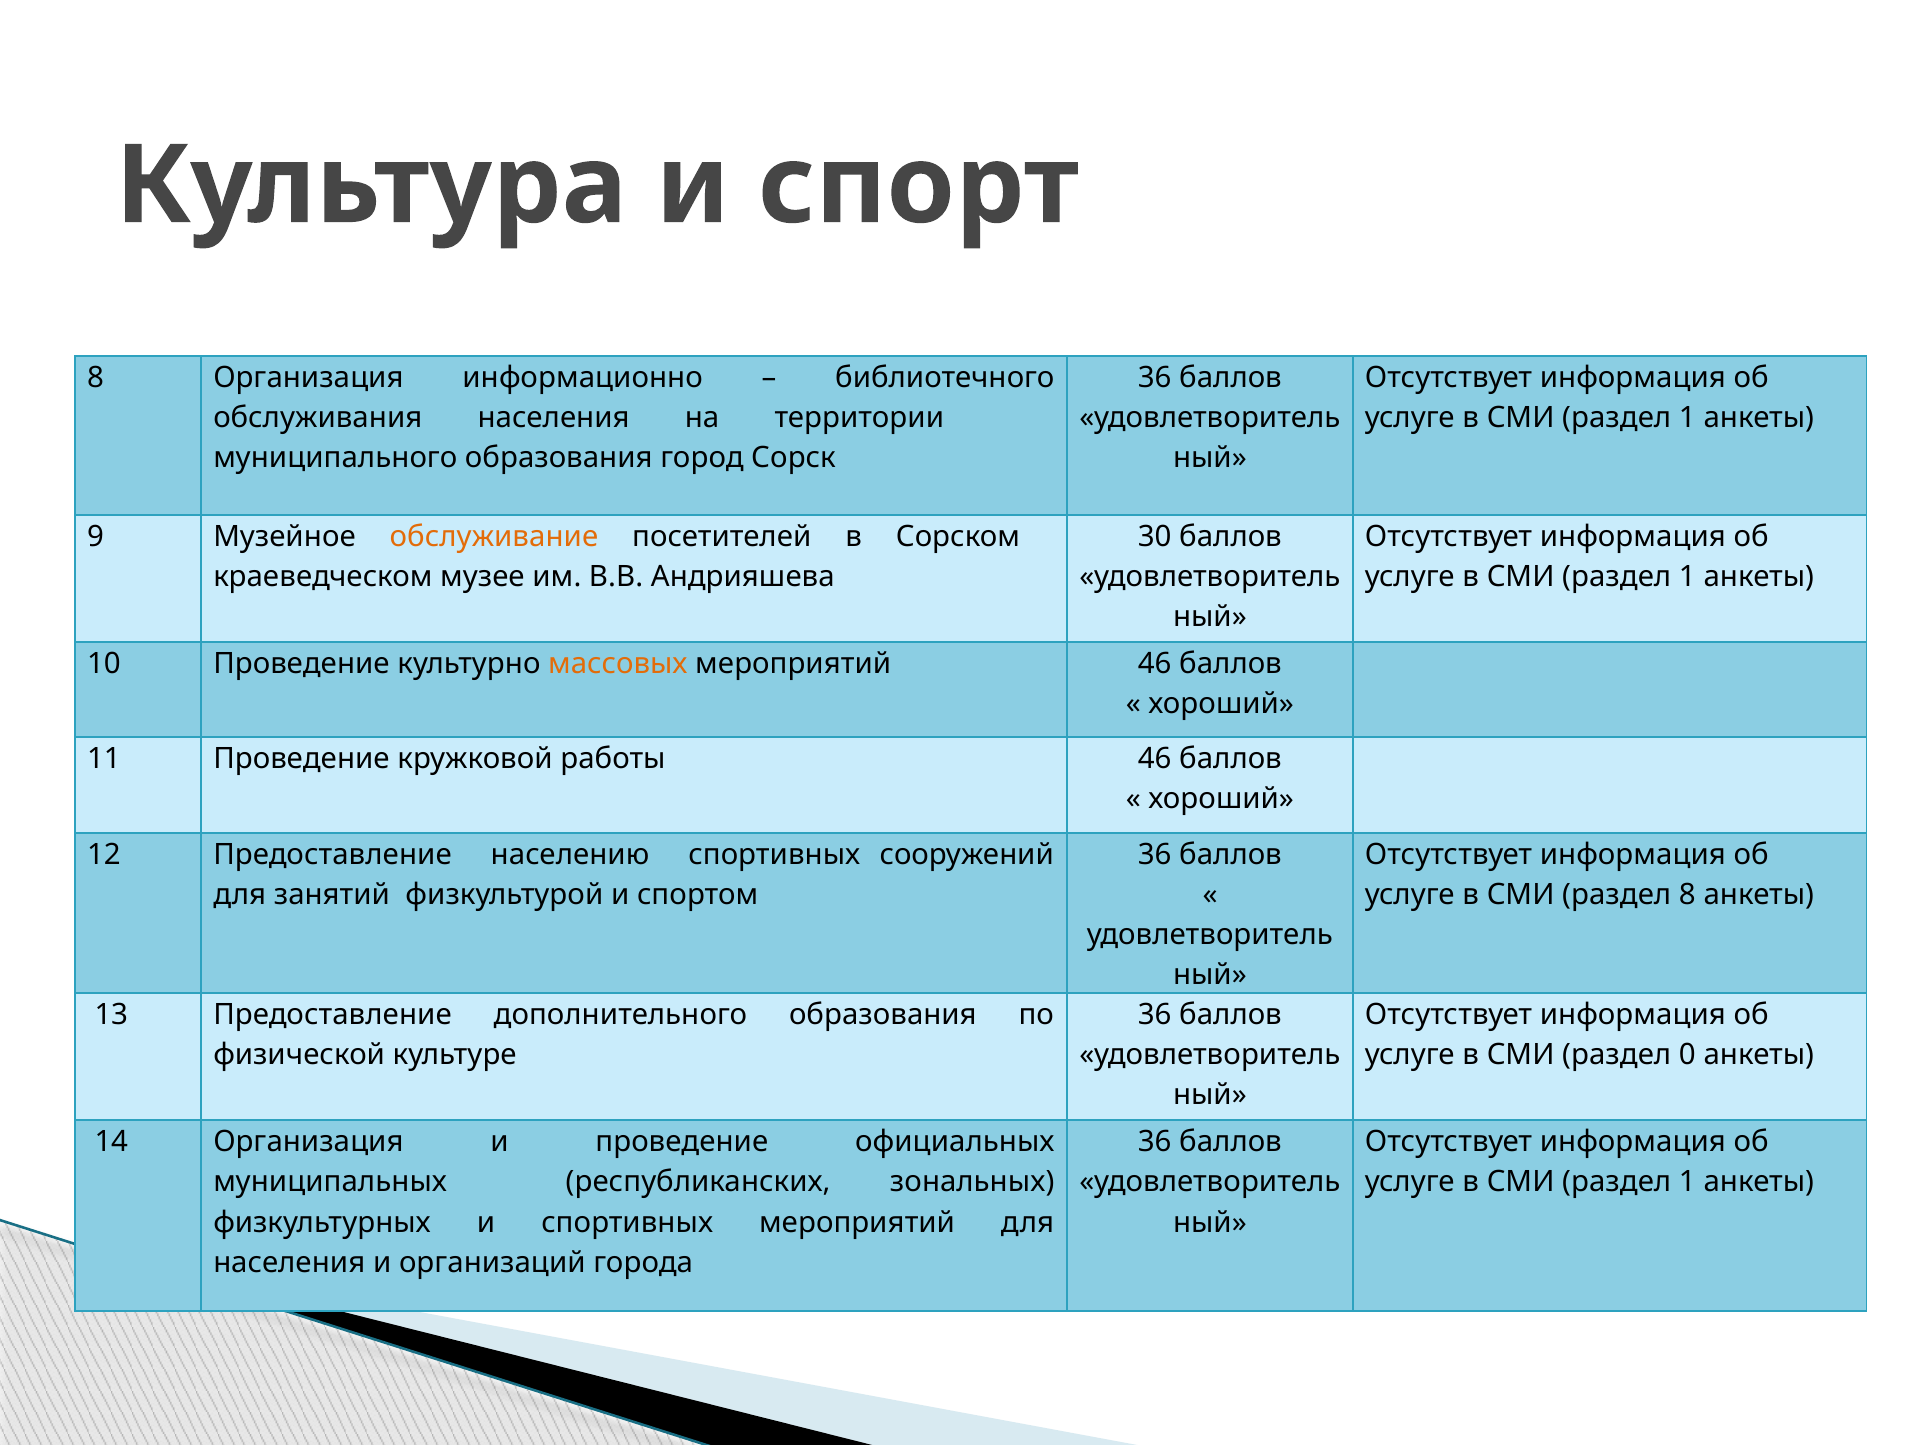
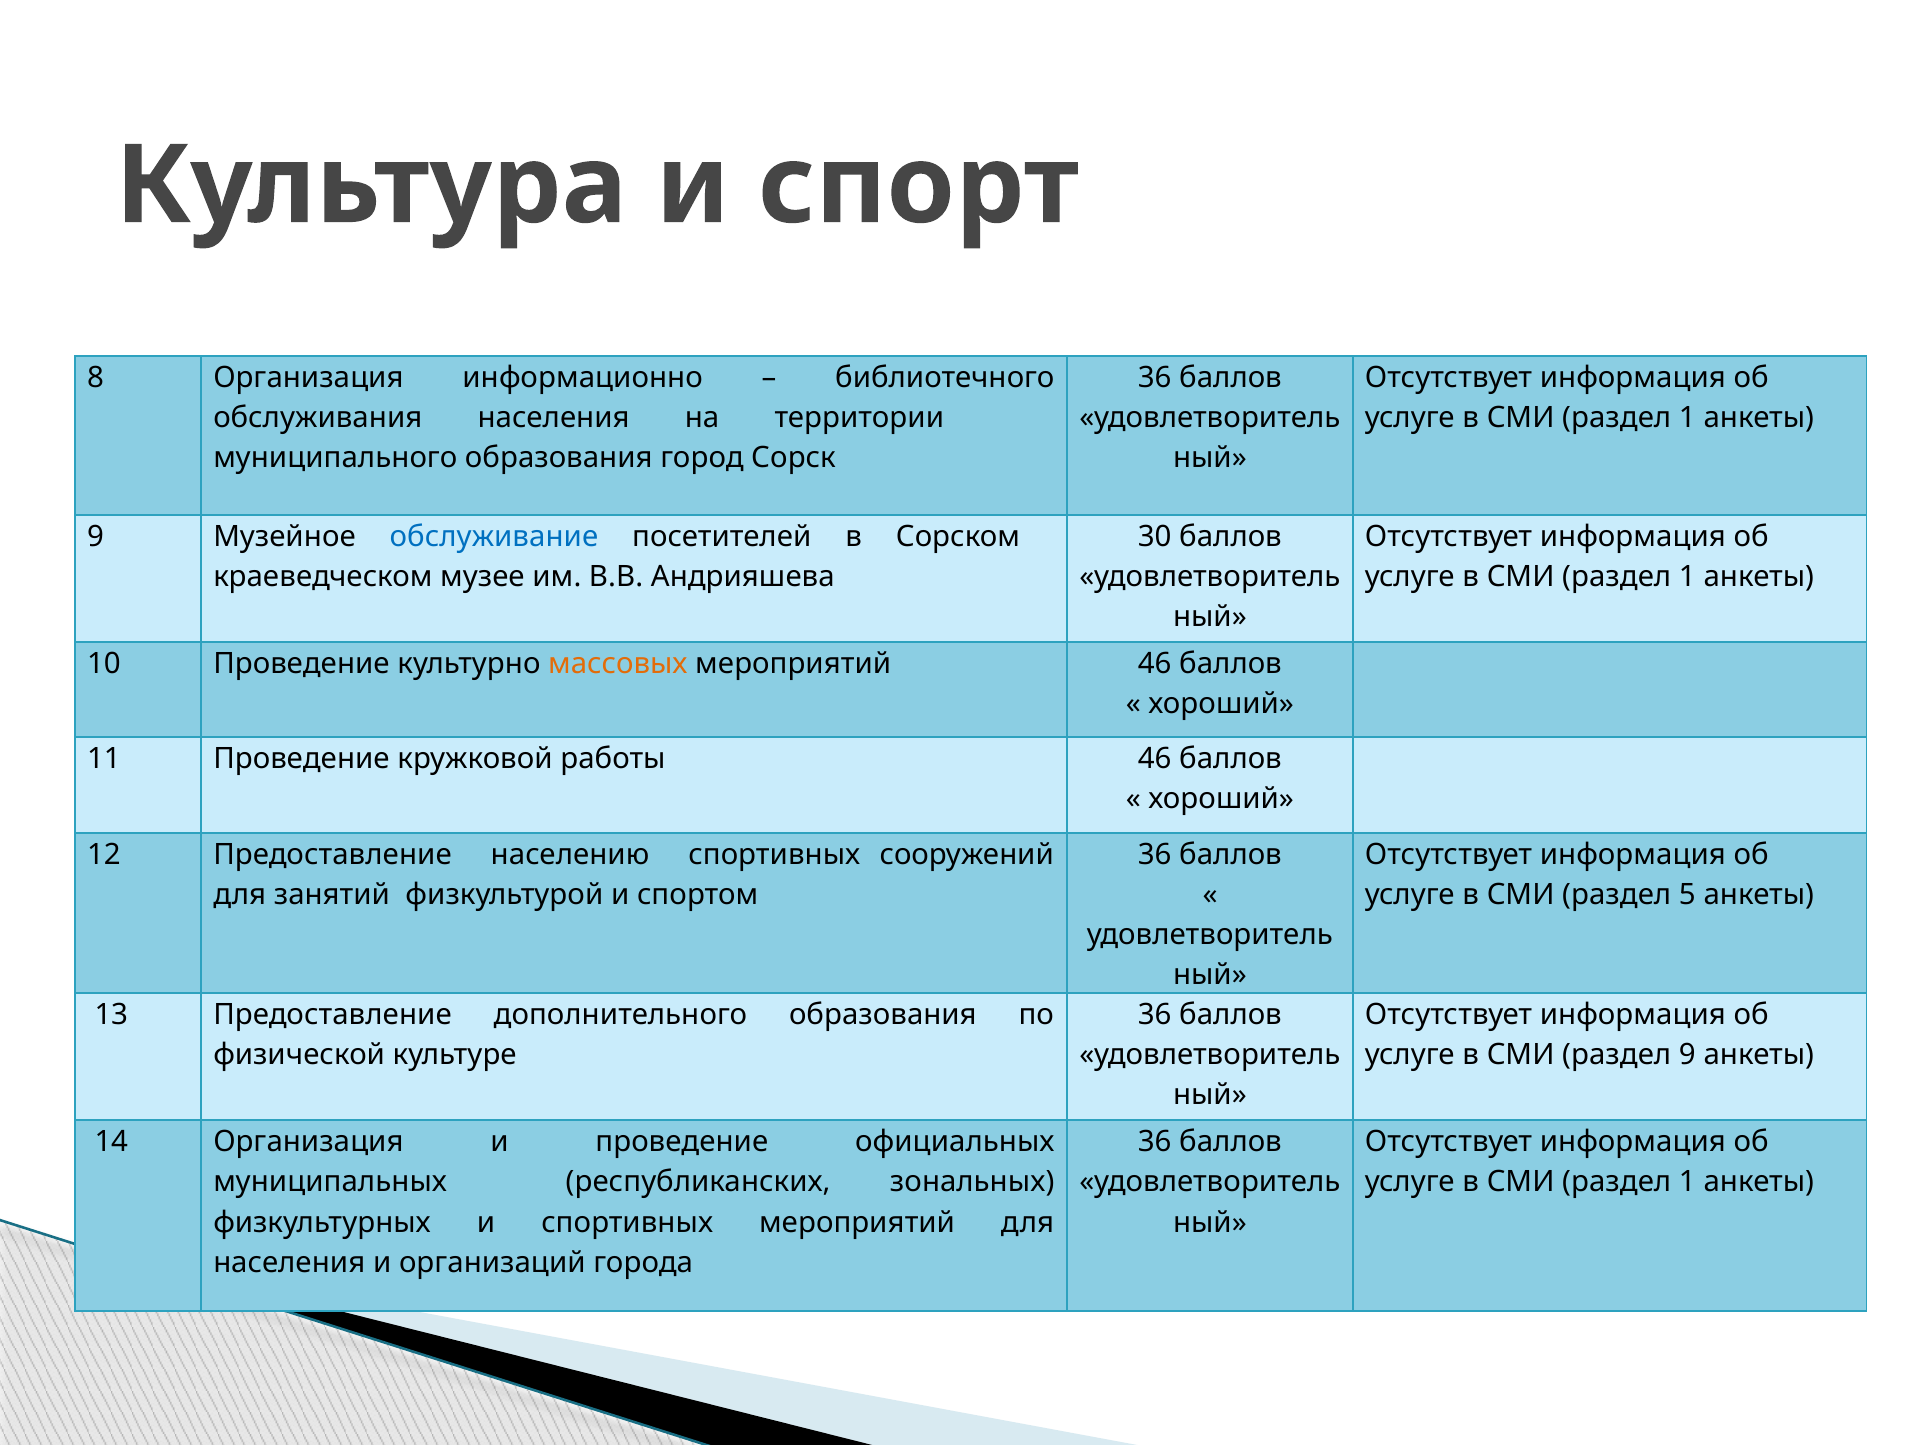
обслуживание colour: orange -> blue
раздел 8: 8 -> 5
раздел 0: 0 -> 9
